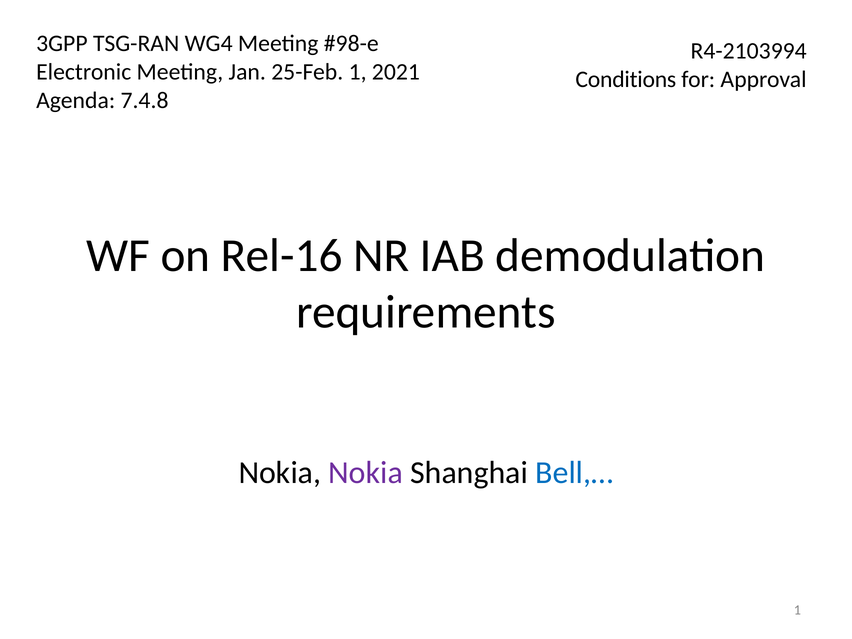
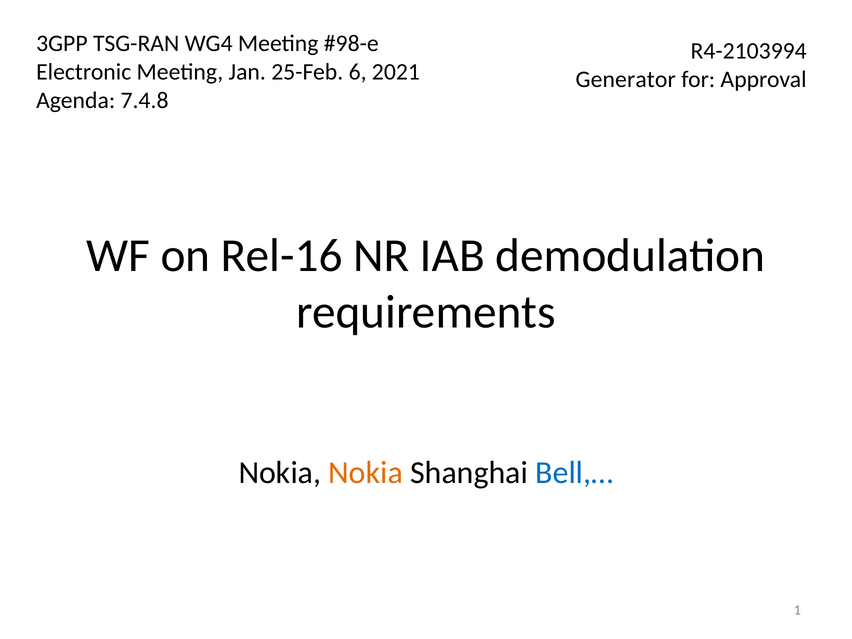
25-Feb 1: 1 -> 6
Conditions: Conditions -> Generator
Nokia at (366, 473) colour: purple -> orange
